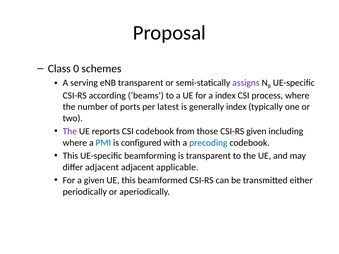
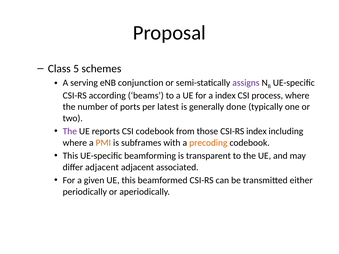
0: 0 -> 5
eNB transparent: transparent -> conjunction
generally index: index -> done
CSI-RS given: given -> index
PMI colour: blue -> orange
configured: configured -> subframes
precoding colour: blue -> orange
applicable: applicable -> associated
